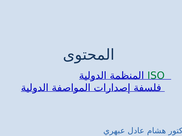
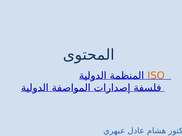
ISO colour: green -> orange
